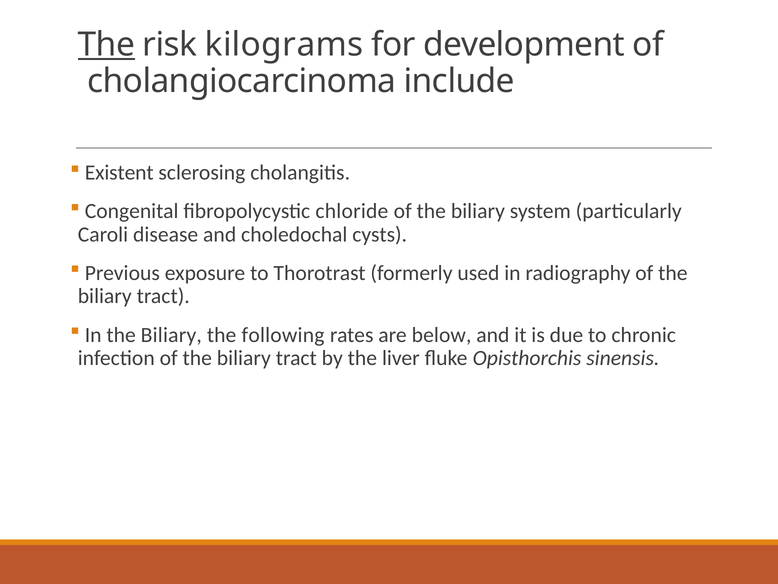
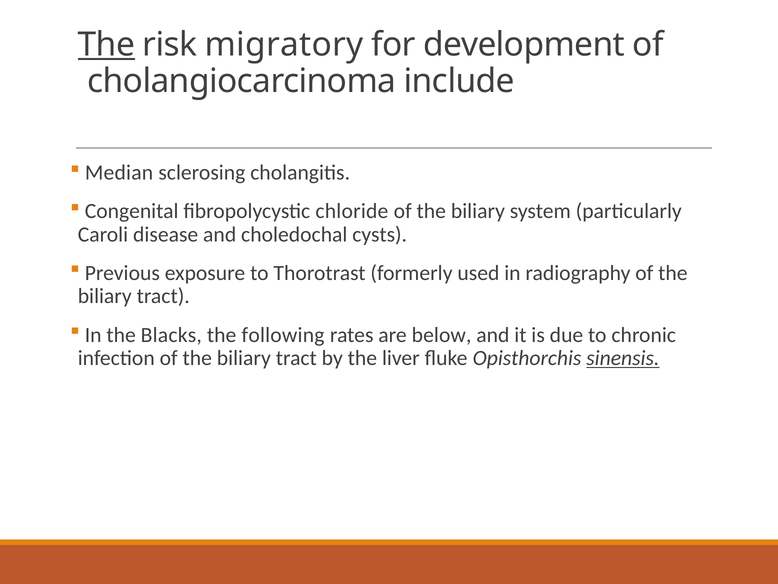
kilograms: kilograms -> migratory
Existent: Existent -> Median
In the Biliary: Biliary -> Blacks
sinensis underline: none -> present
